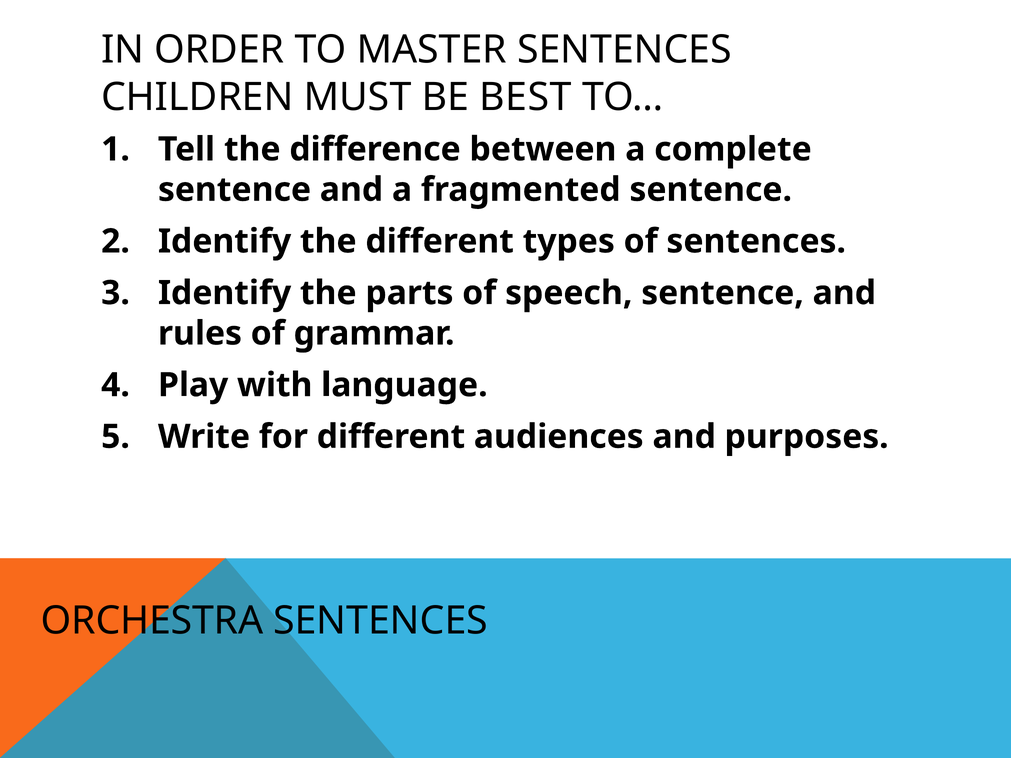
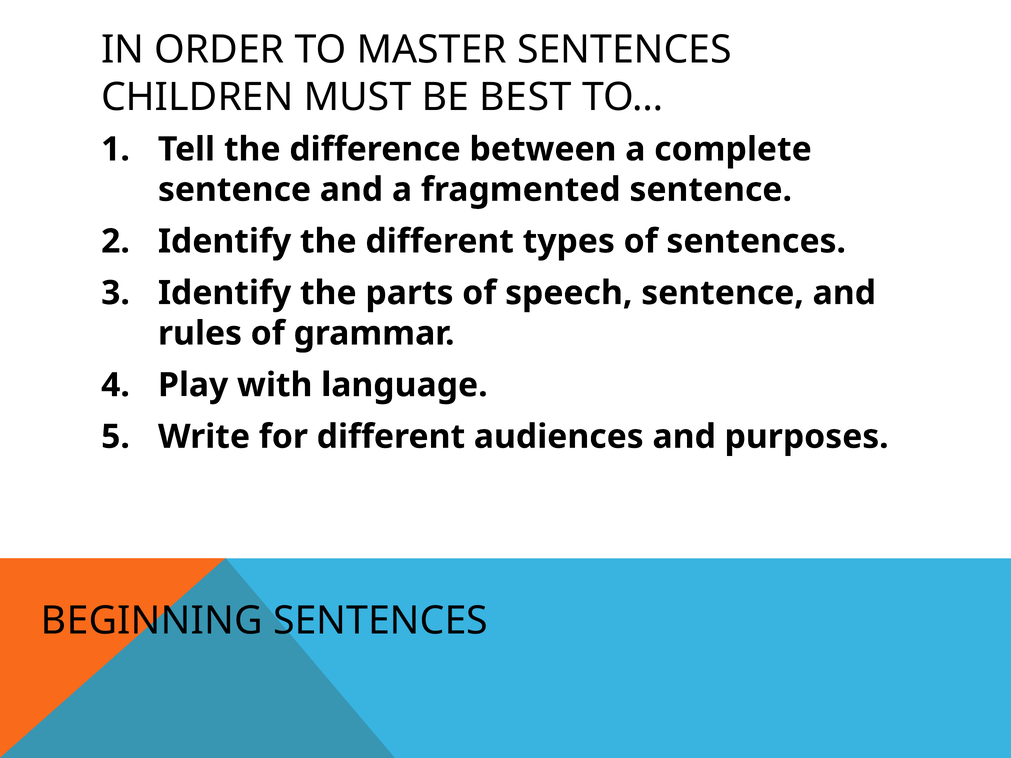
ORCHESTRA: ORCHESTRA -> BEGINNING
